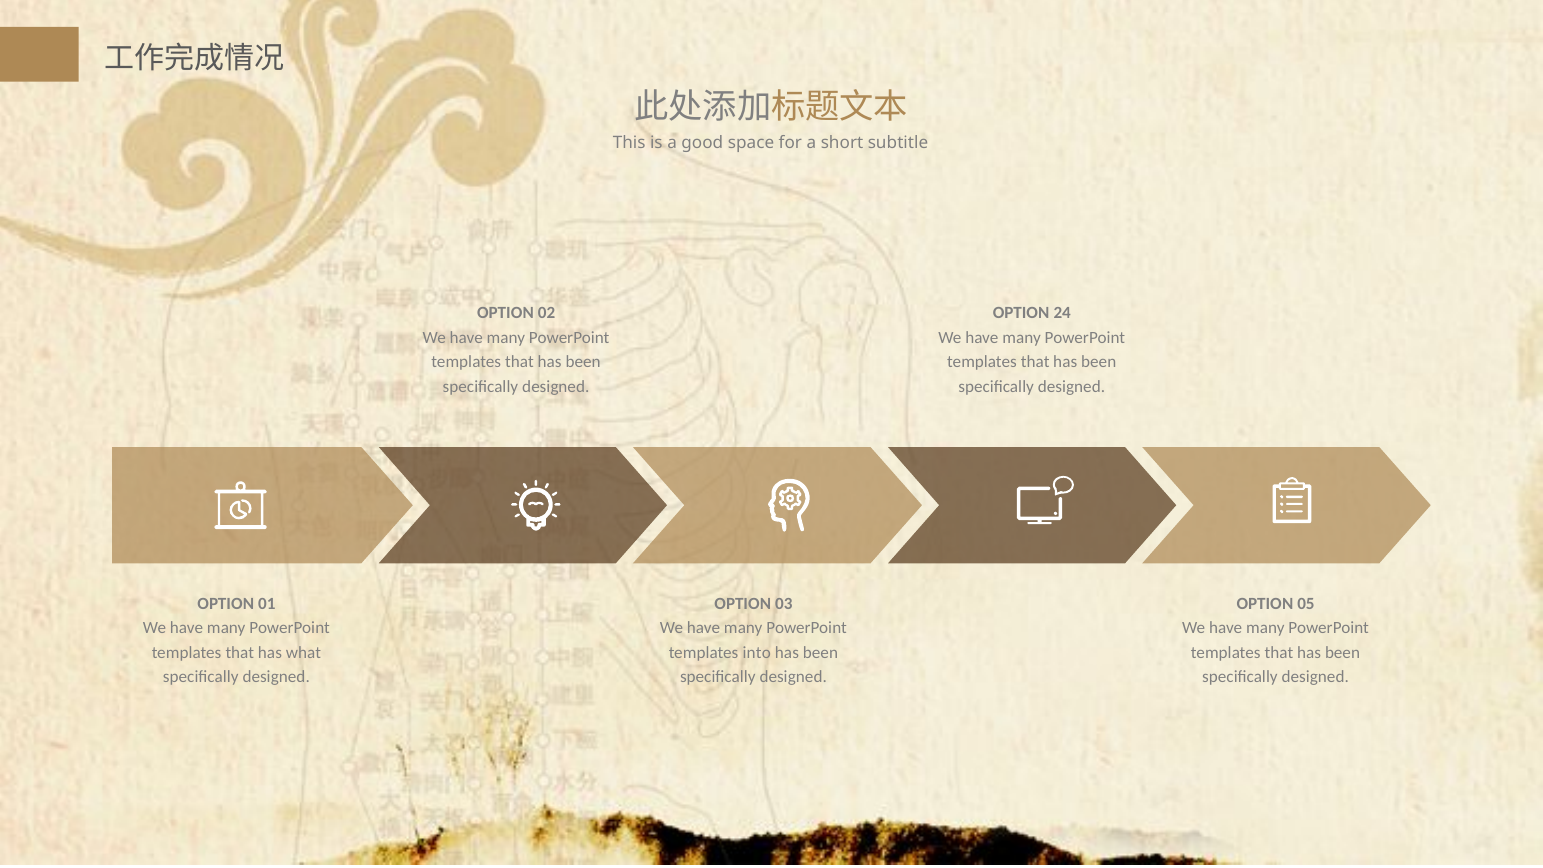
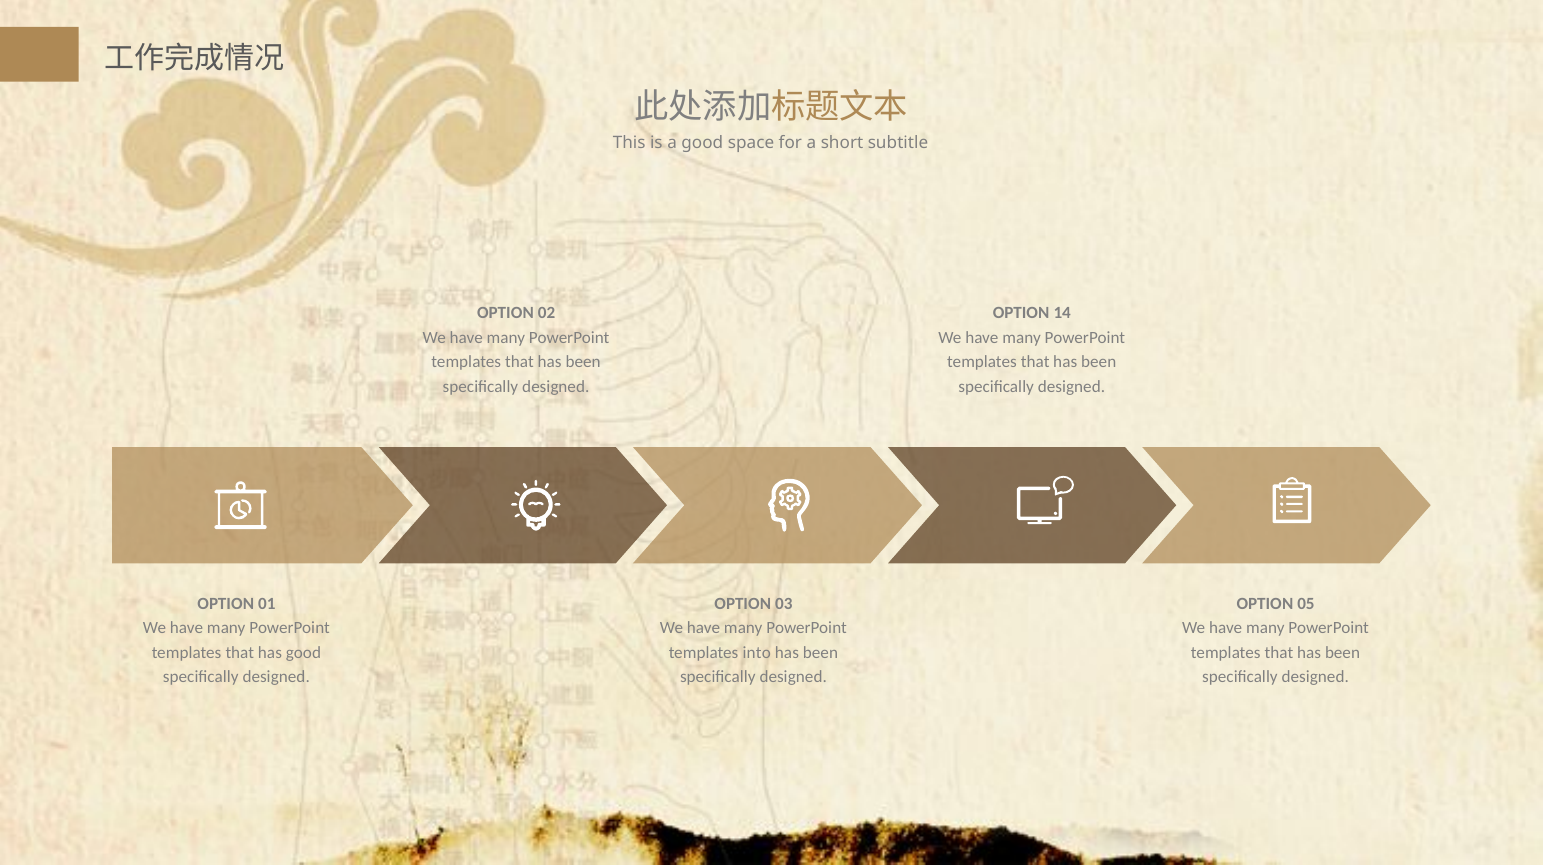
24: 24 -> 14
has what: what -> good
